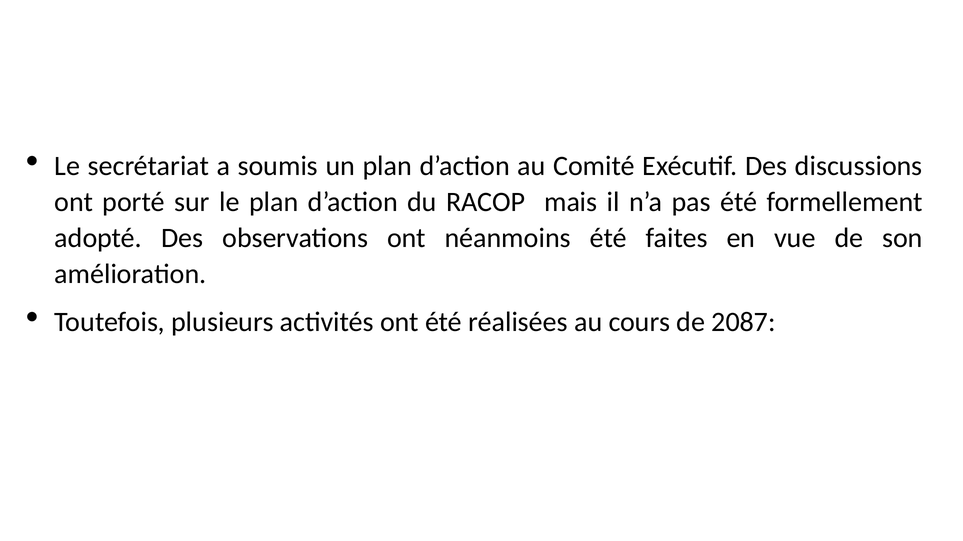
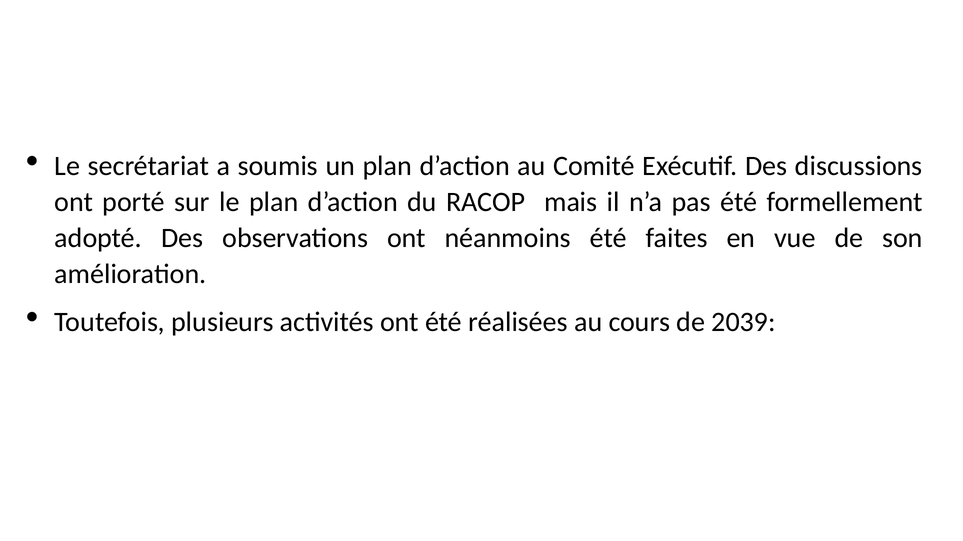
2087: 2087 -> 2039
